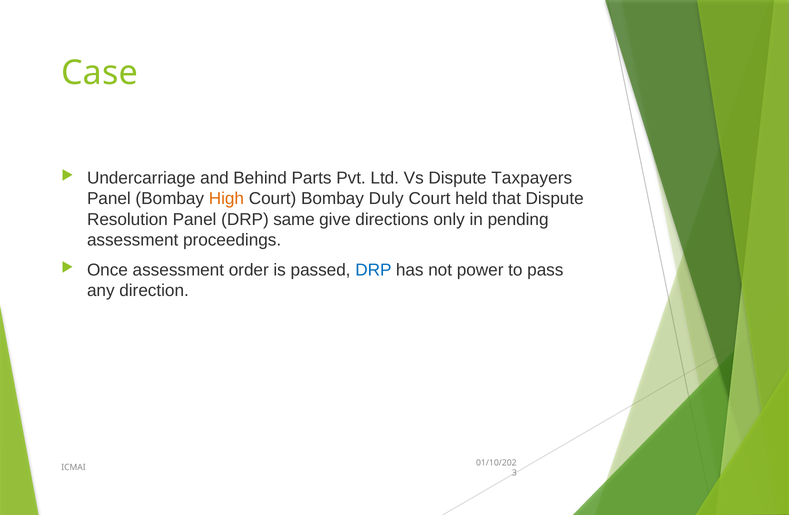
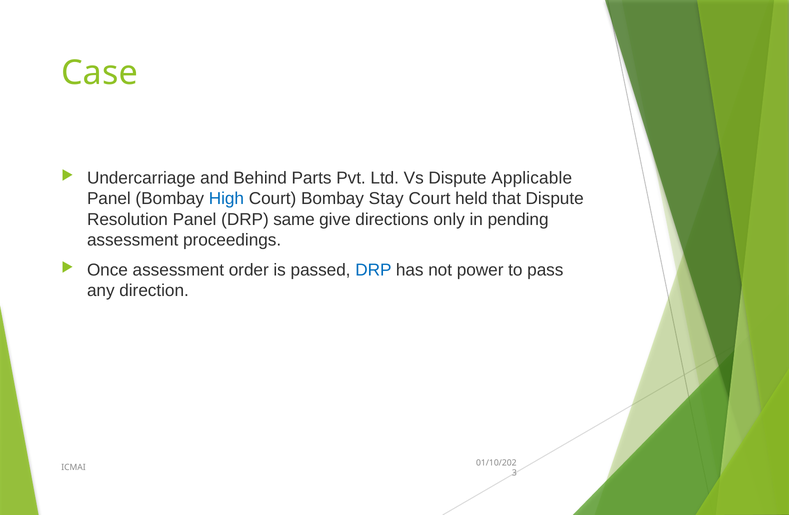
Taxpayers: Taxpayers -> Applicable
High colour: orange -> blue
Duly: Duly -> Stay
